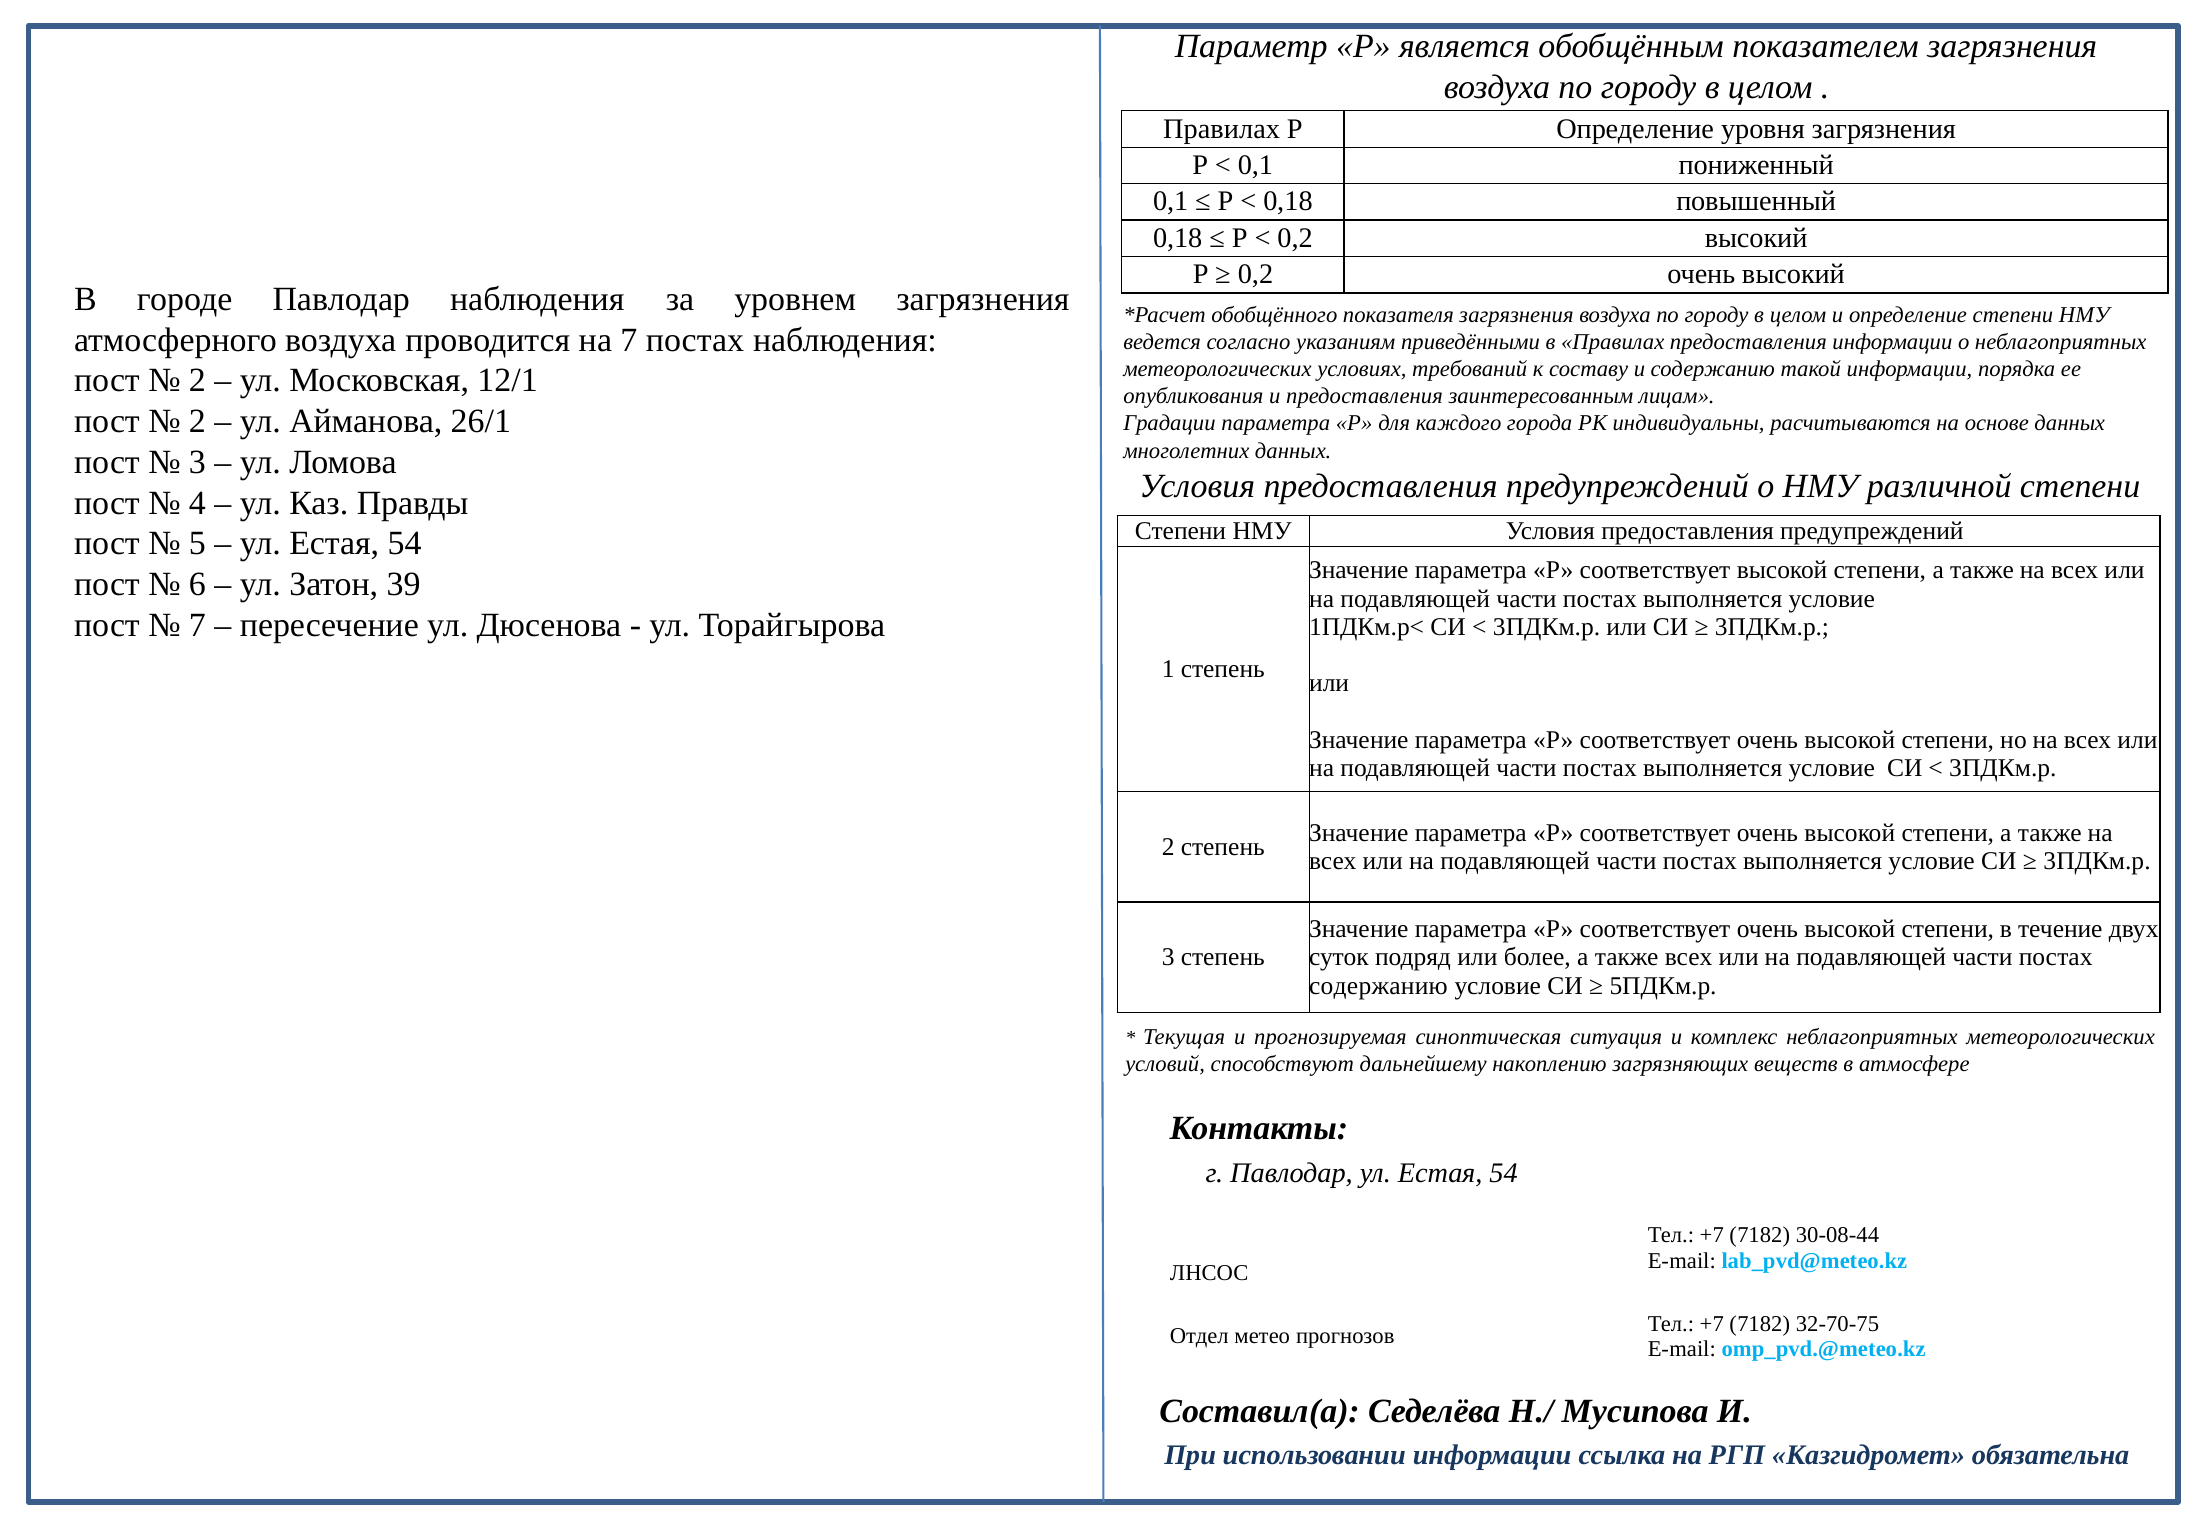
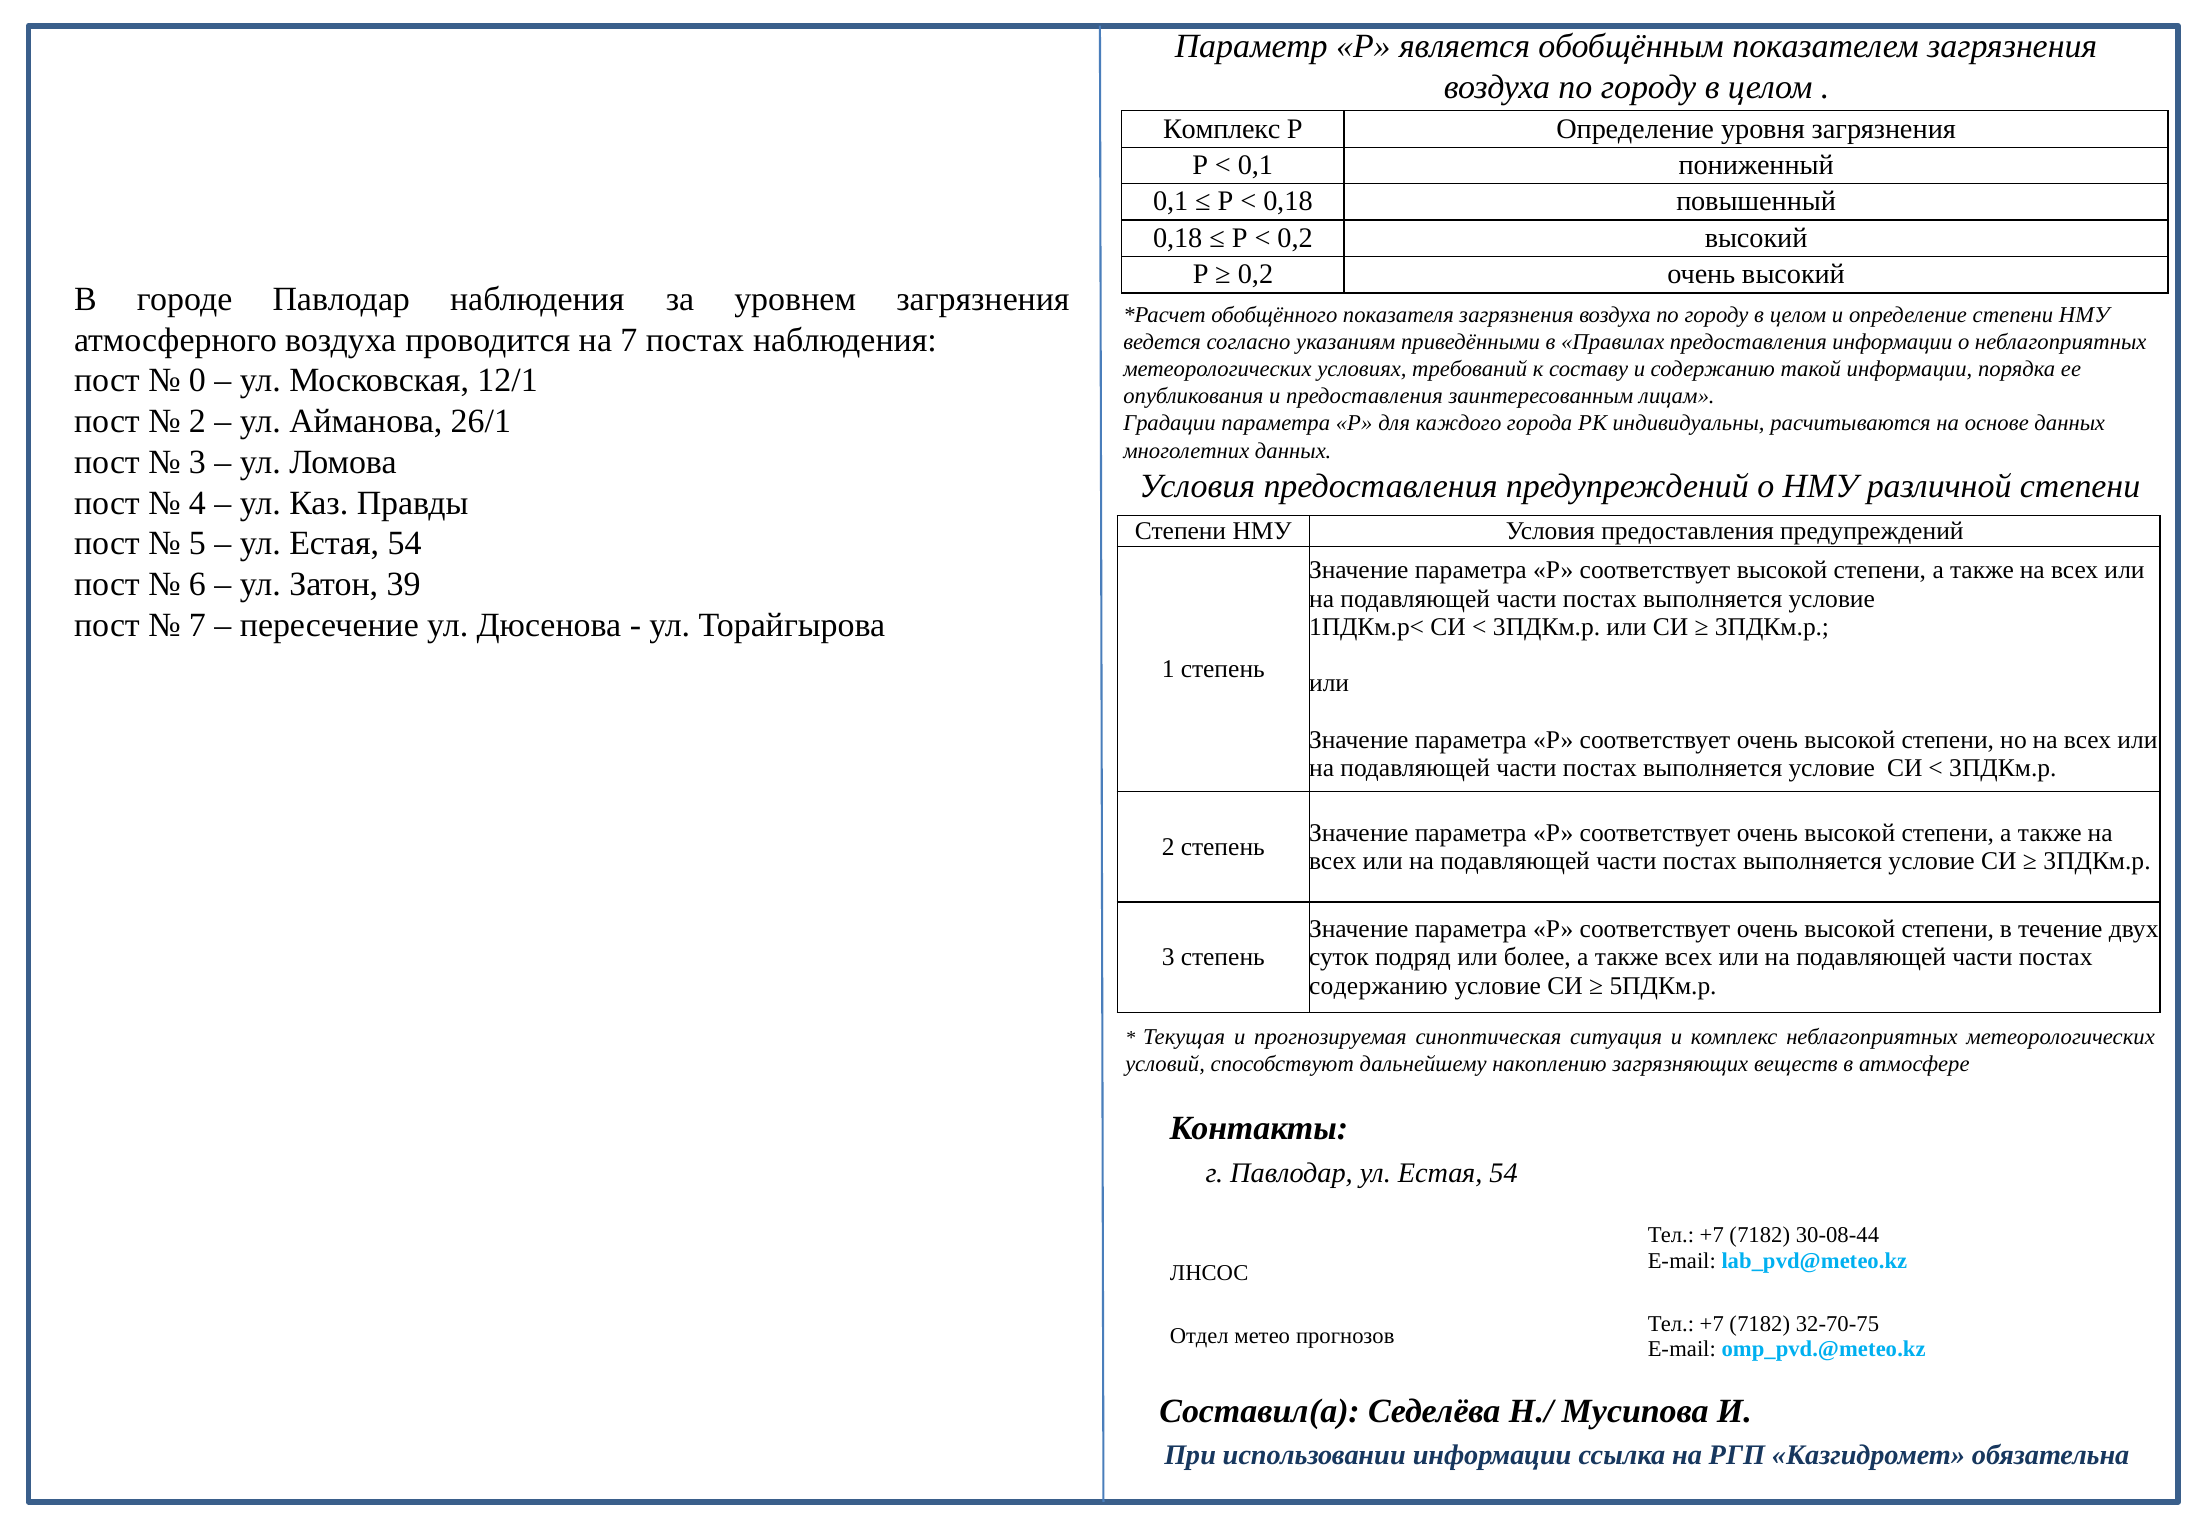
Правилах at (1222, 129): Правилах -> Комплекс
2 at (197, 381): 2 -> 0
